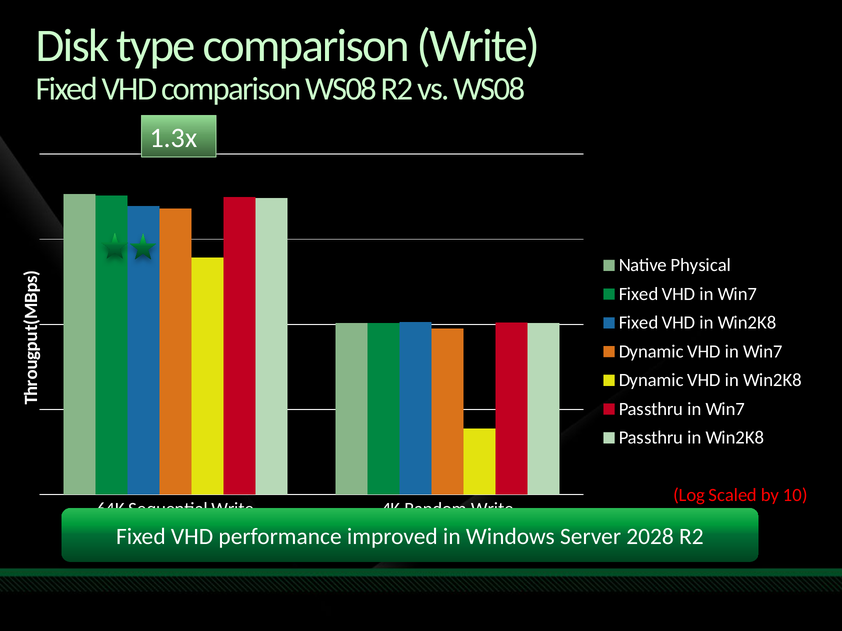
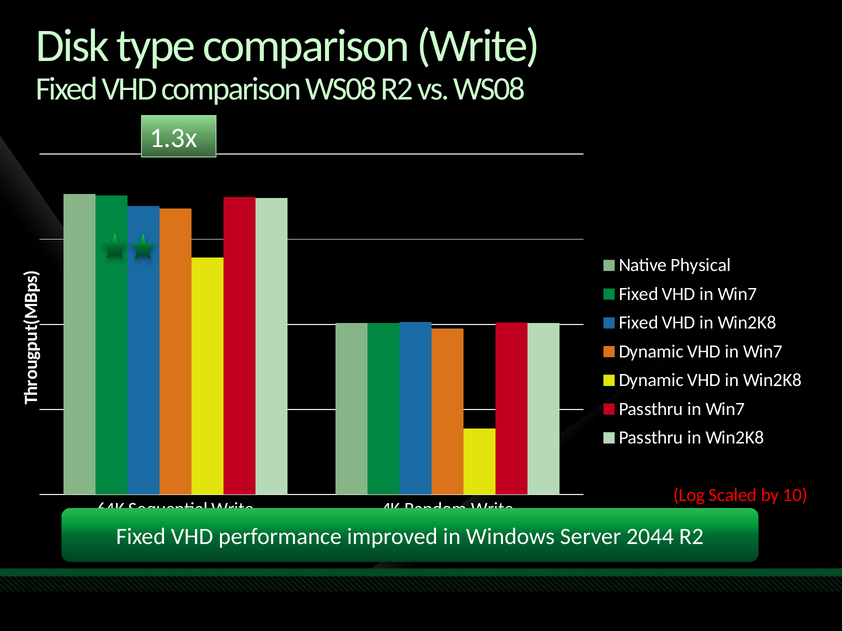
2028: 2028 -> 2044
